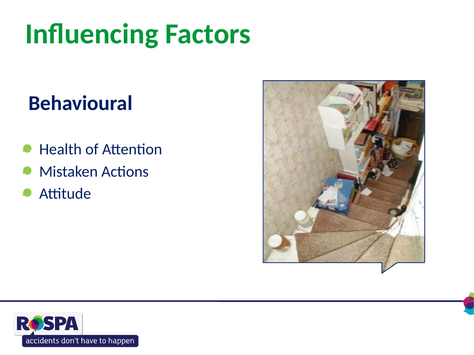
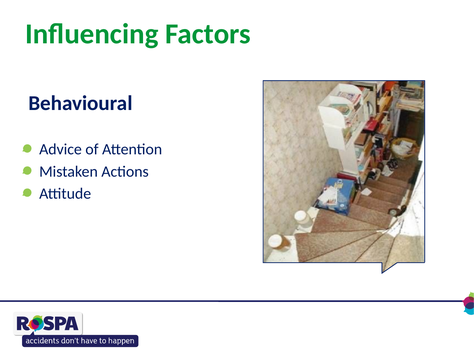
Health: Health -> Advice
